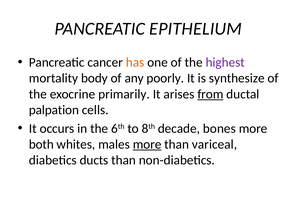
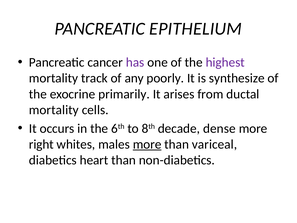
has colour: orange -> purple
body: body -> track
from underline: present -> none
palpation at (54, 110): palpation -> mortality
bones: bones -> dense
both: both -> right
ducts: ducts -> heart
